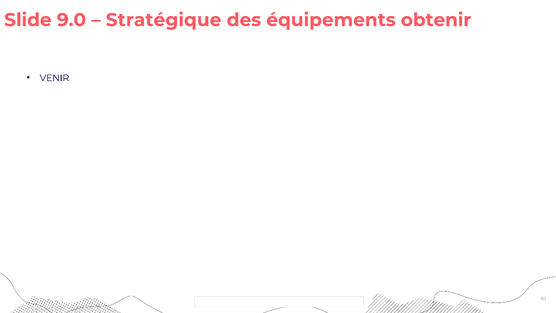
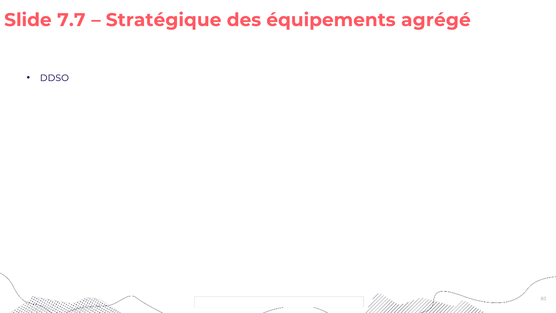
9.0: 9.0 -> 7.7
obtenir: obtenir -> agrégé
VENIR: VENIR -> DDSO
